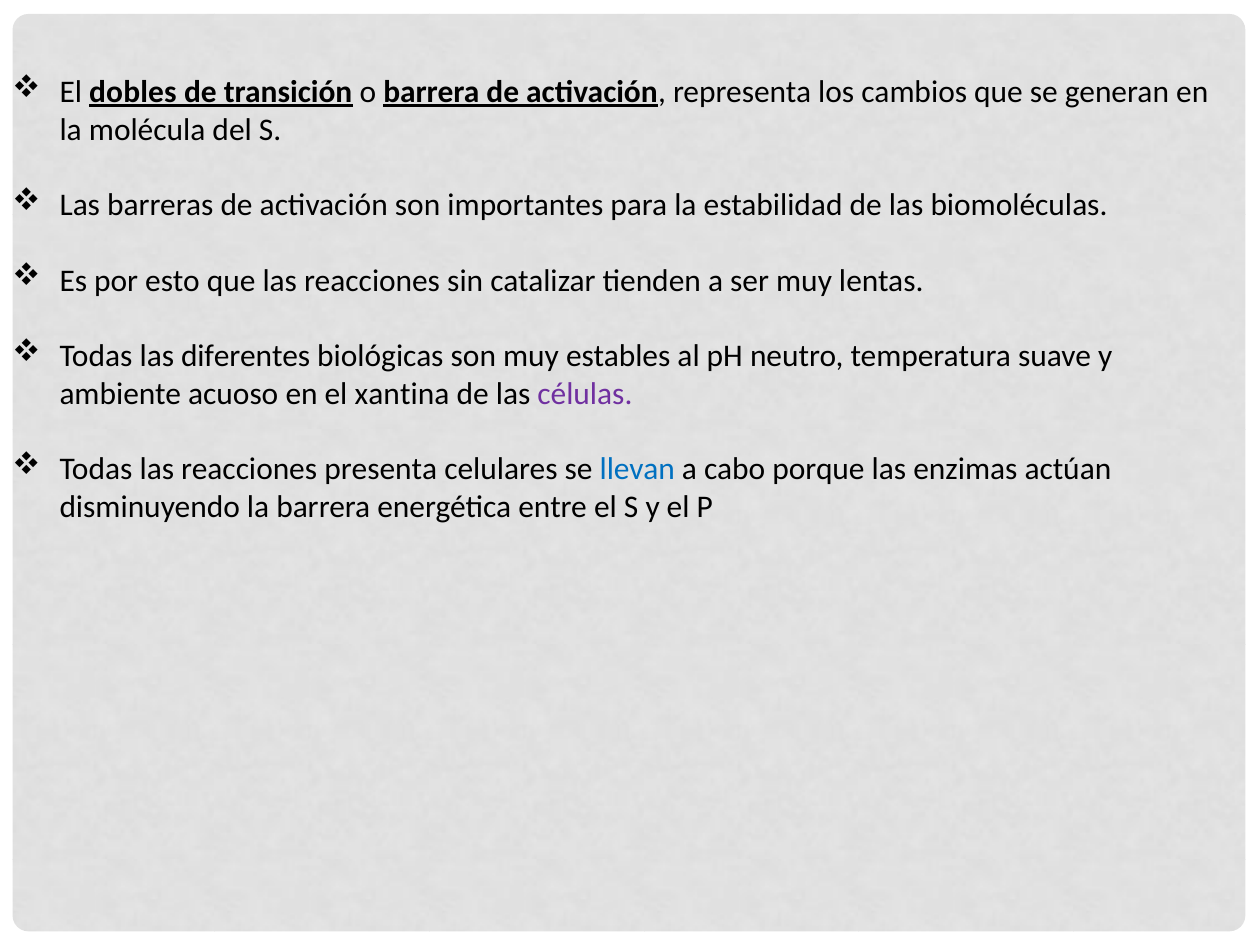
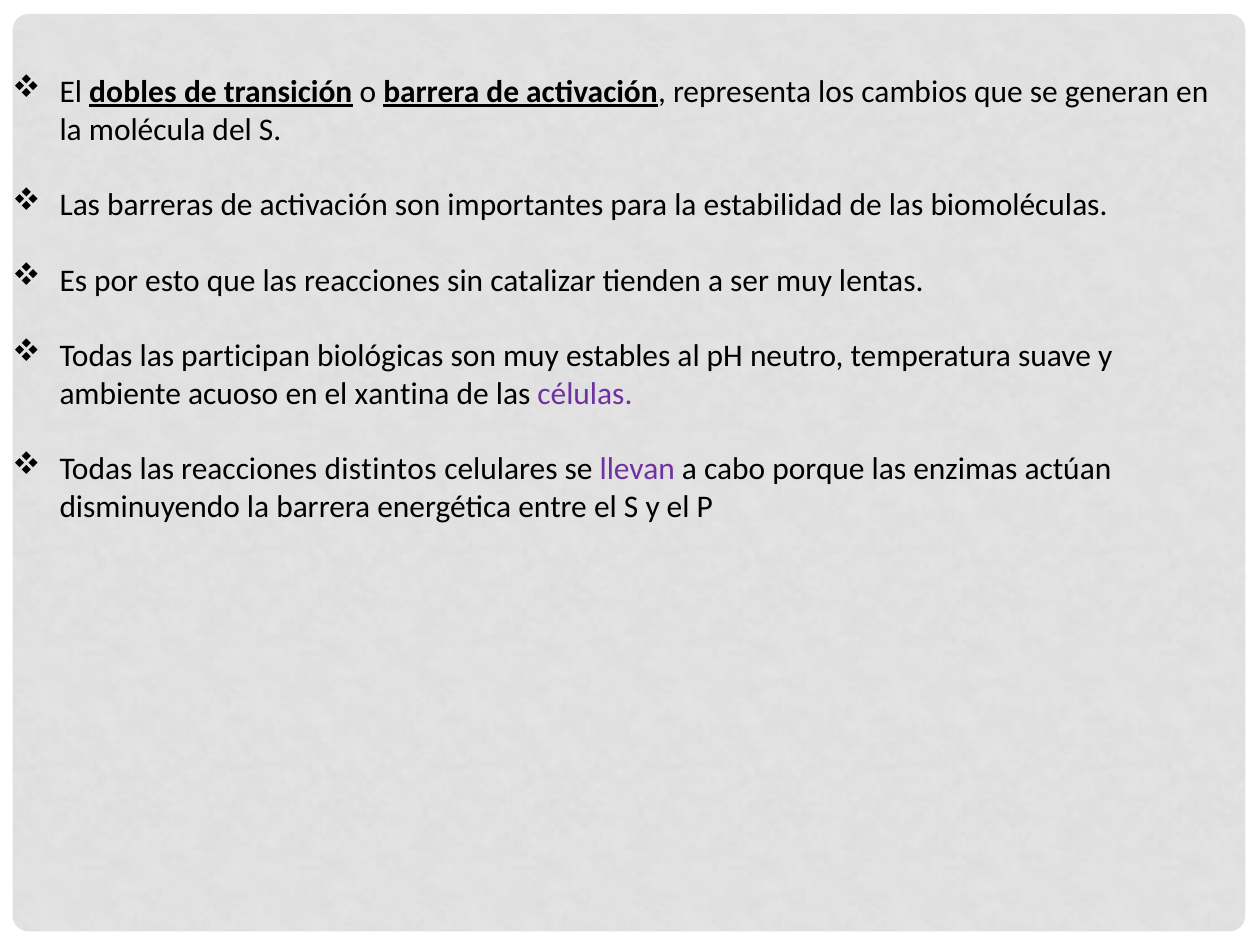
diferentes: diferentes -> participan
presenta: presenta -> distintos
llevan colour: blue -> purple
